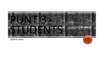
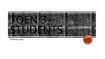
PUNT: PUNT -> TOEN
